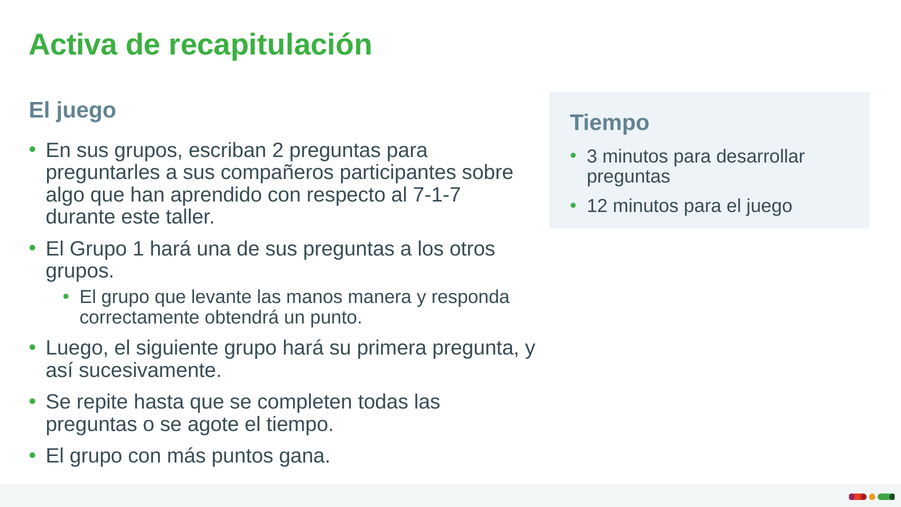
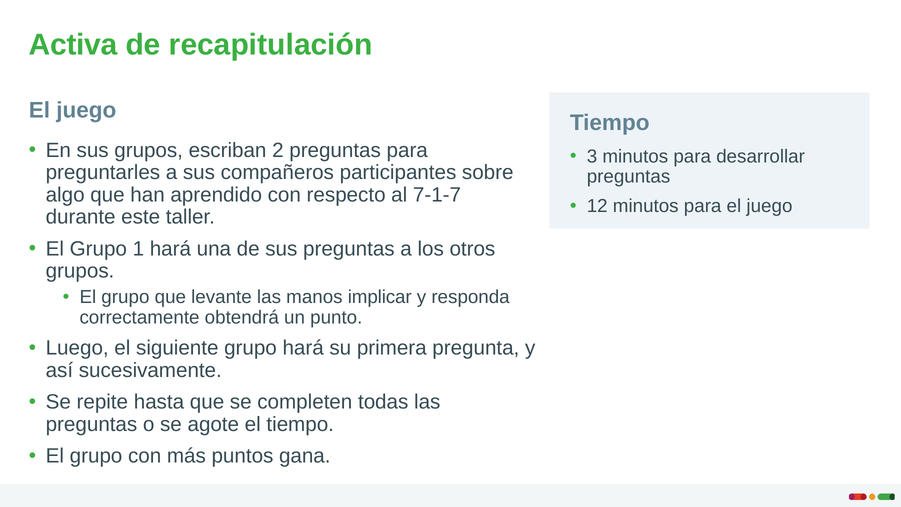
manera: manera -> implicar
